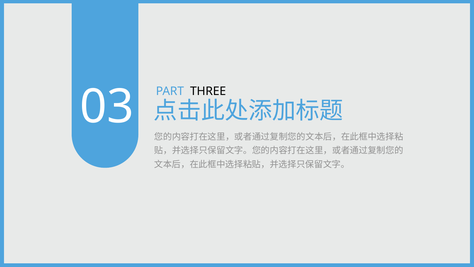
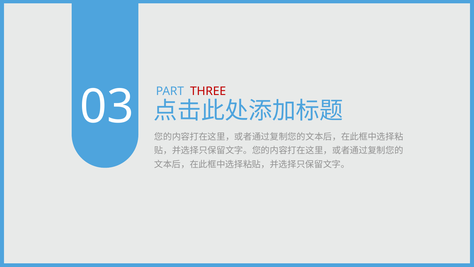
THREE colour: black -> red
